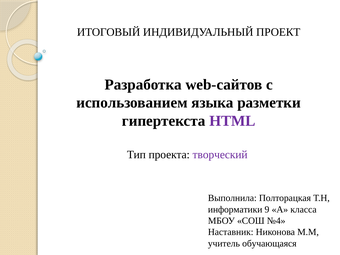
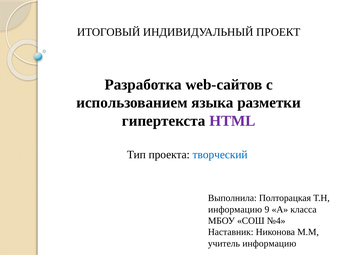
творческий colour: purple -> blue
информатики at (235, 209): информатики -> информацию
учитель обучающаяся: обучающаяся -> информацию
